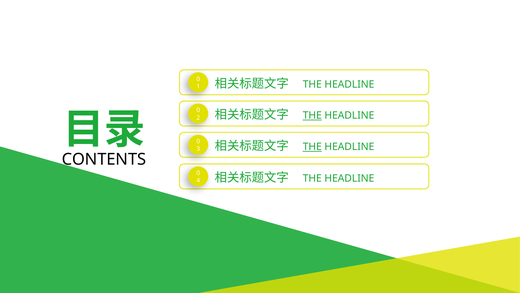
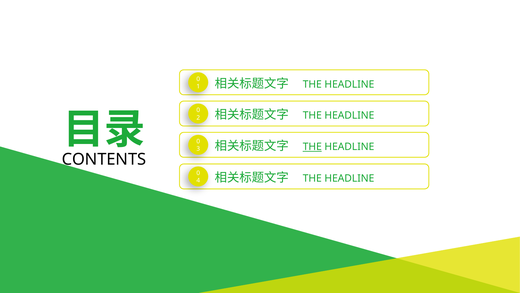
THE at (312, 115) underline: present -> none
